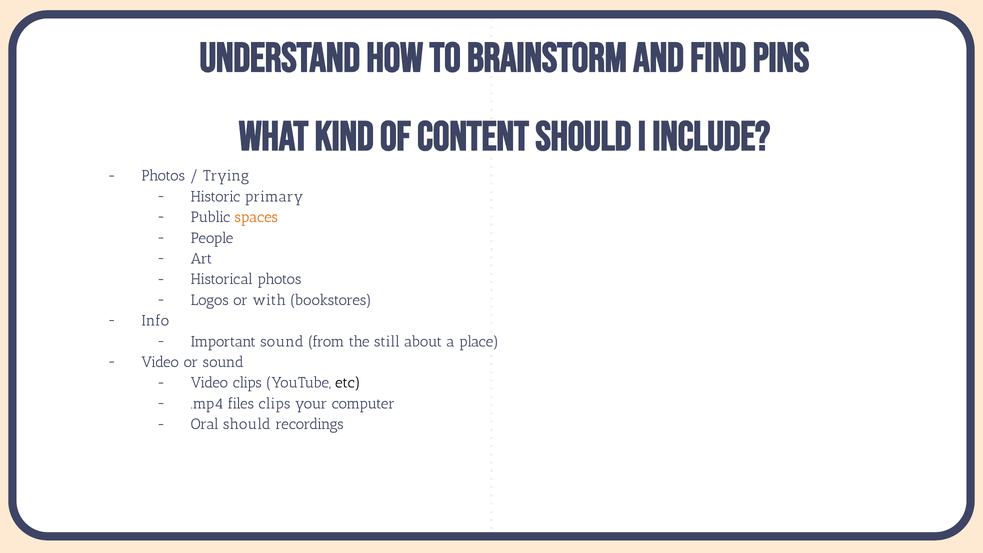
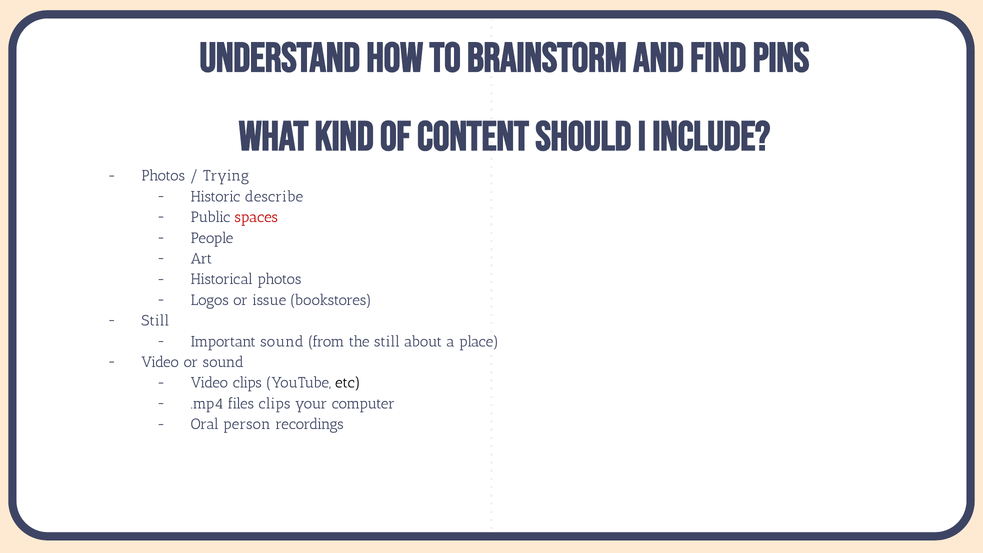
primary: primary -> describe
spaces colour: orange -> red
with: with -> issue
Info at (155, 321): Info -> Still
Oral should: should -> person
